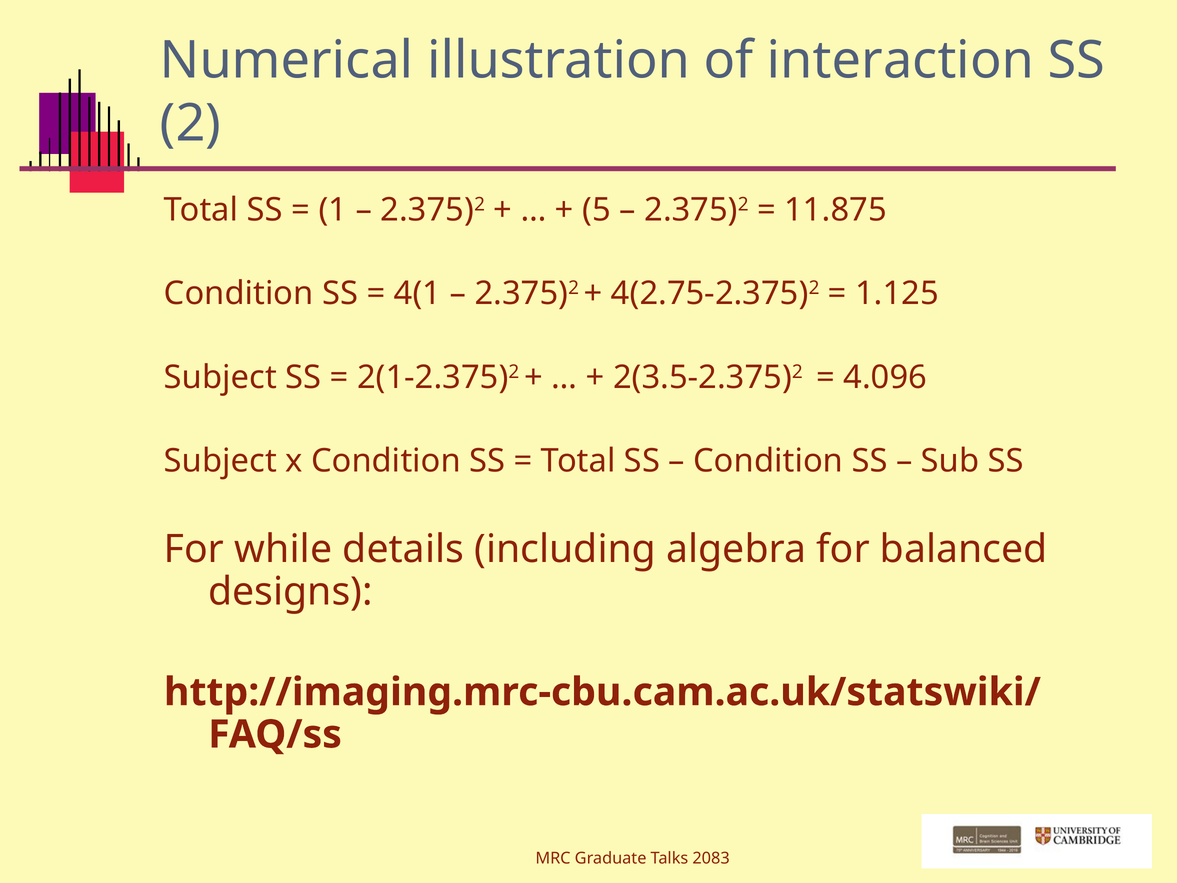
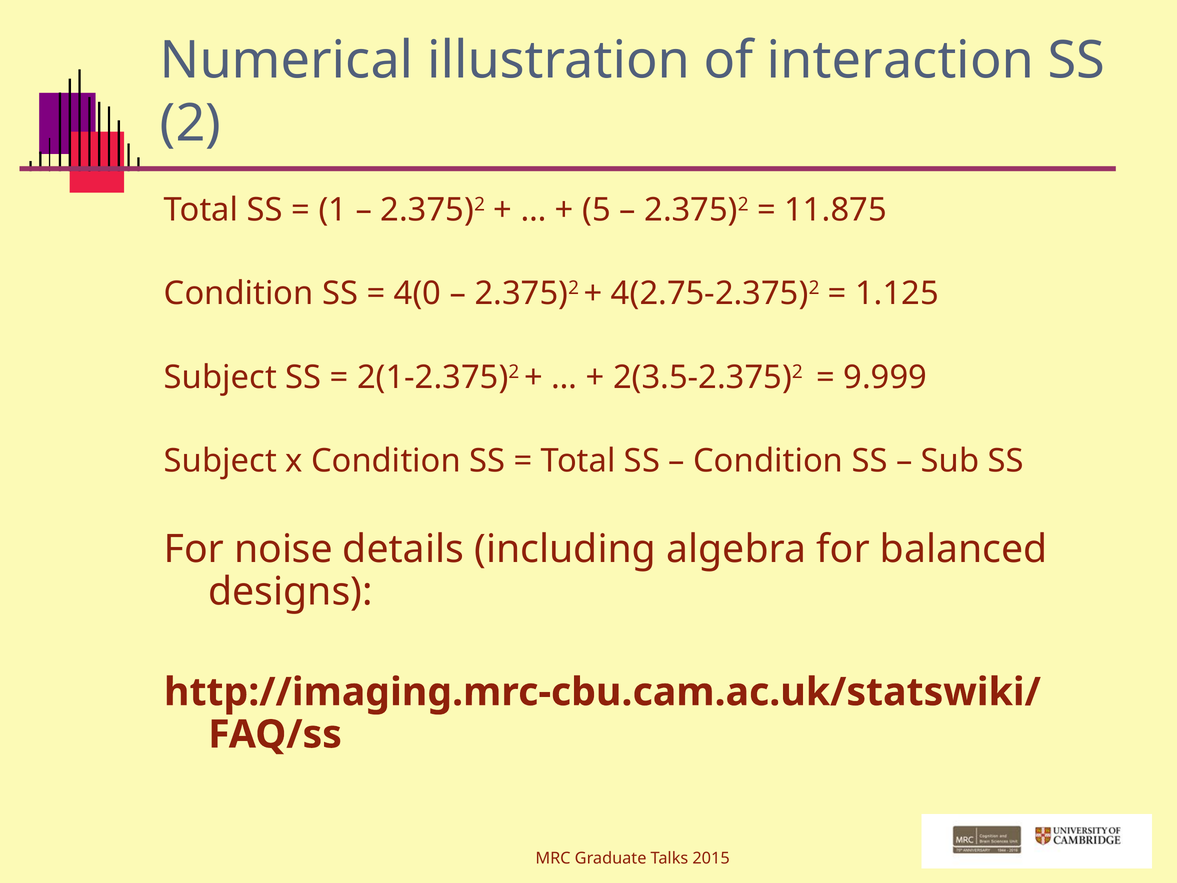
4(1: 4(1 -> 4(0
4.096: 4.096 -> 9.999
while: while -> noise
2083: 2083 -> 2015
